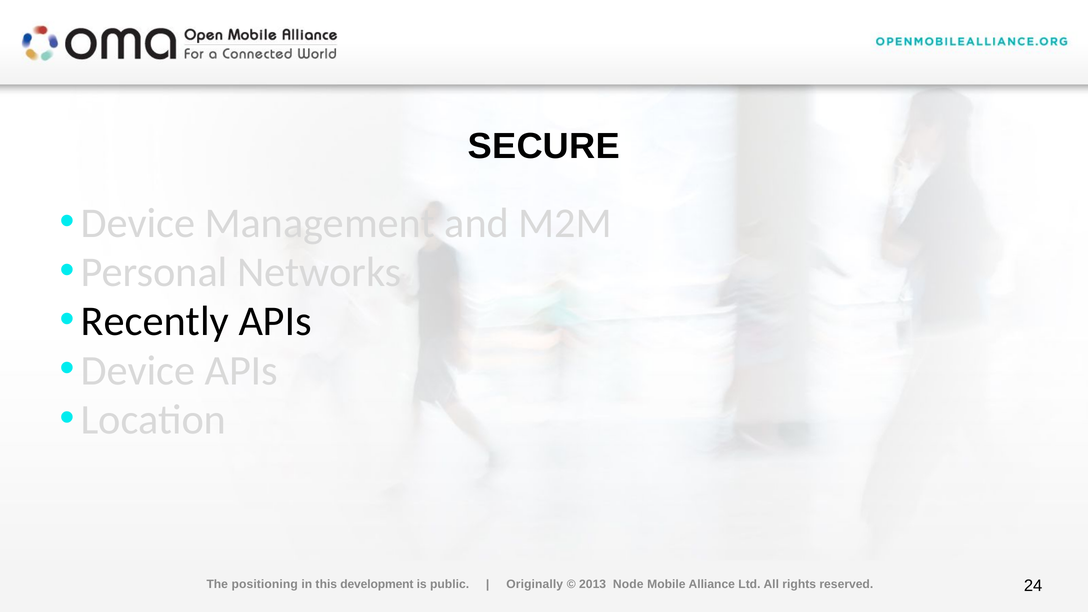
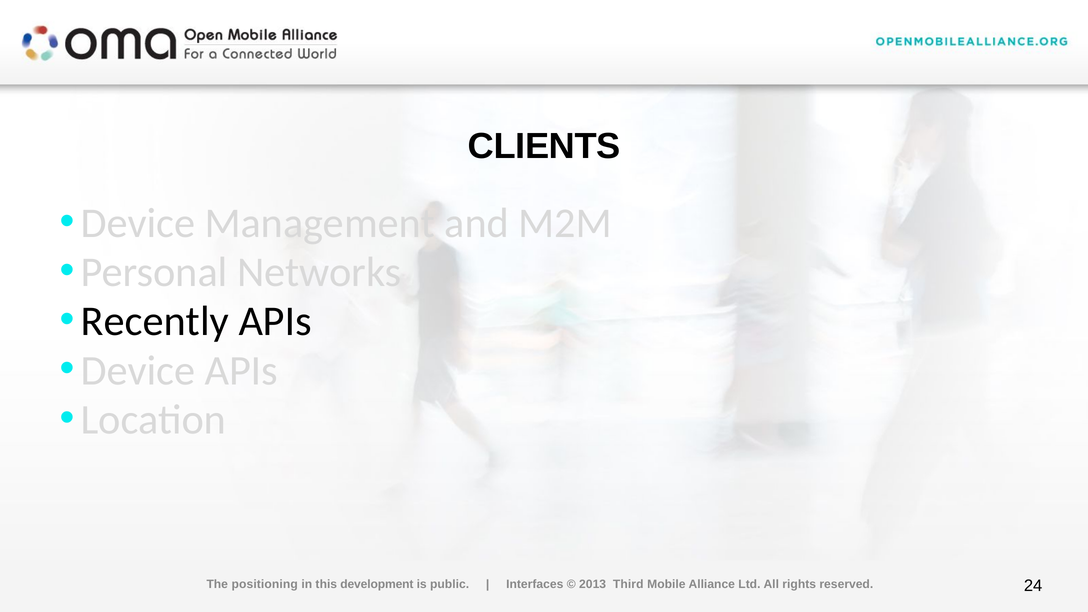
SECURE: SECURE -> CLIENTS
Originally: Originally -> Interfaces
Node: Node -> Third
